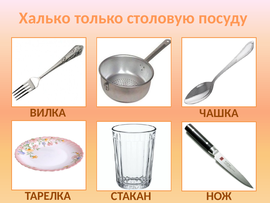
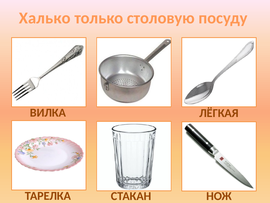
ЧАШКА: ЧАШКА -> ЛЁГКАЯ
